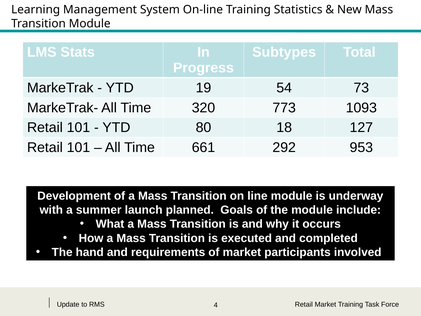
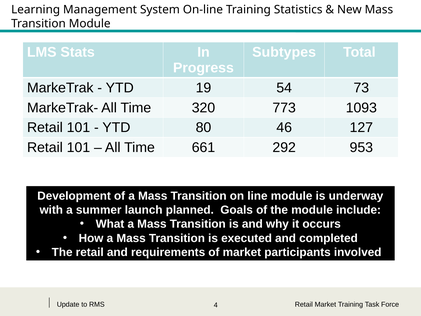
18: 18 -> 46
The hand: hand -> retail
